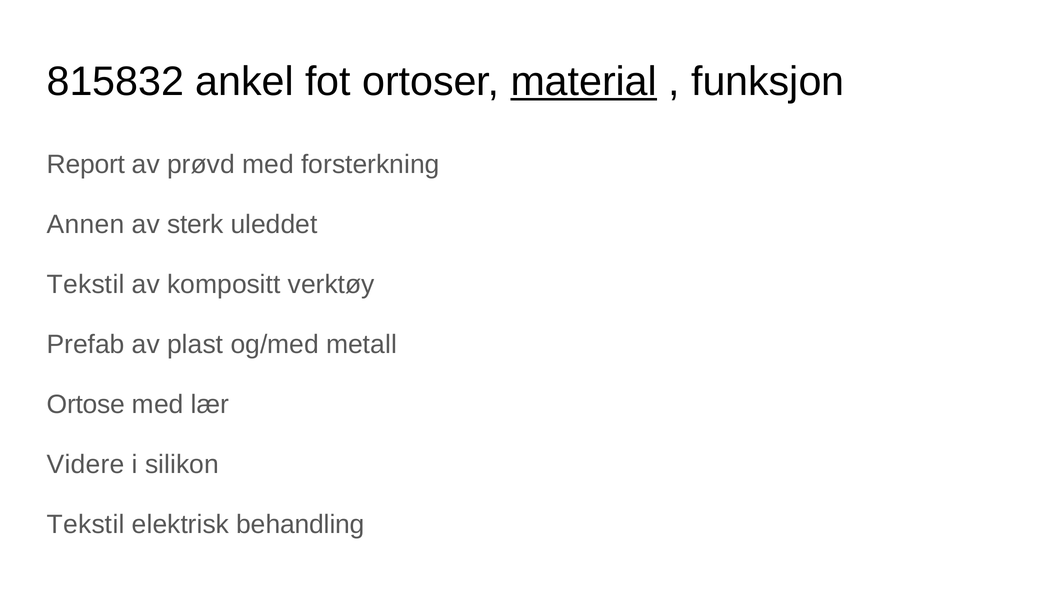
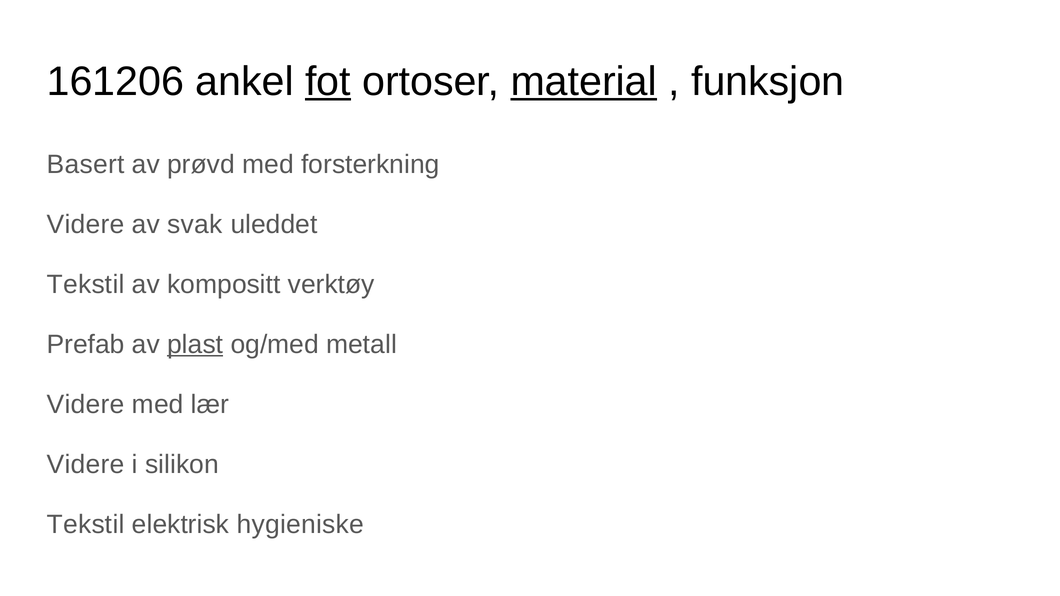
815832: 815832 -> 161206
fot underline: none -> present
Report: Report -> Basert
Annen at (86, 224): Annen -> Videre
sterk: sterk -> svak
plast underline: none -> present
Ortose at (86, 405): Ortose -> Videre
behandling: behandling -> hygieniske
